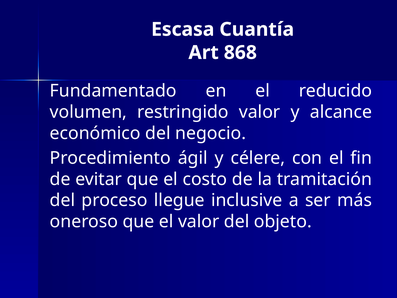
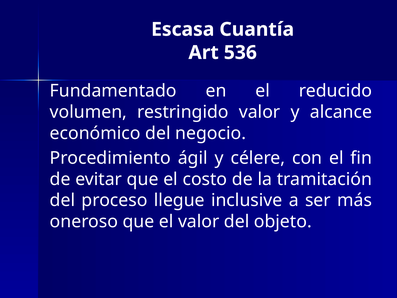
868: 868 -> 536
